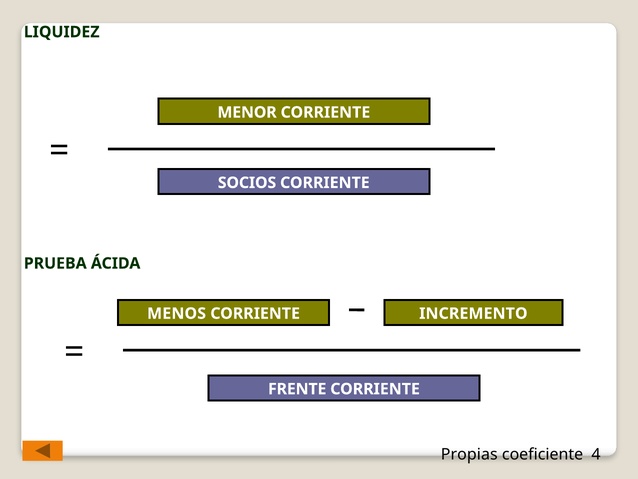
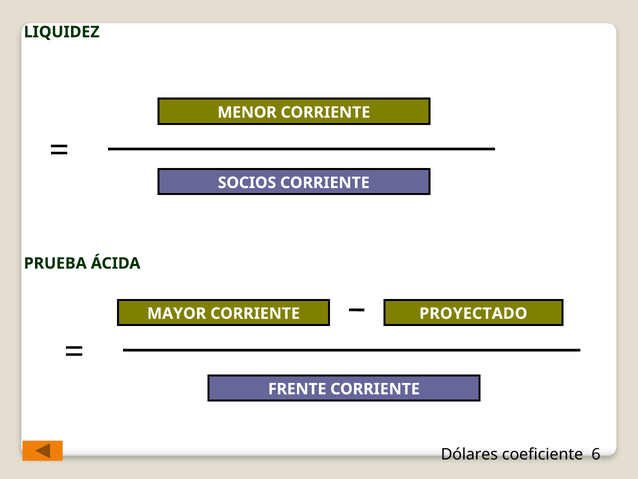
MENOS: MENOS -> MAYOR
INCREMENTO: INCREMENTO -> PROYECTADO
Propias: Propias -> Dólares
4: 4 -> 6
